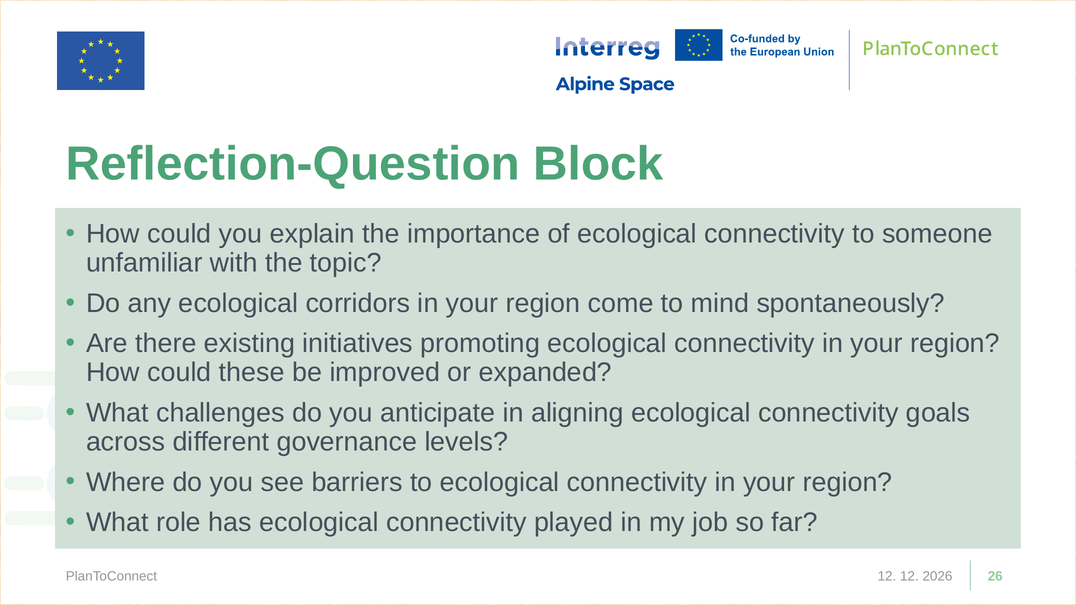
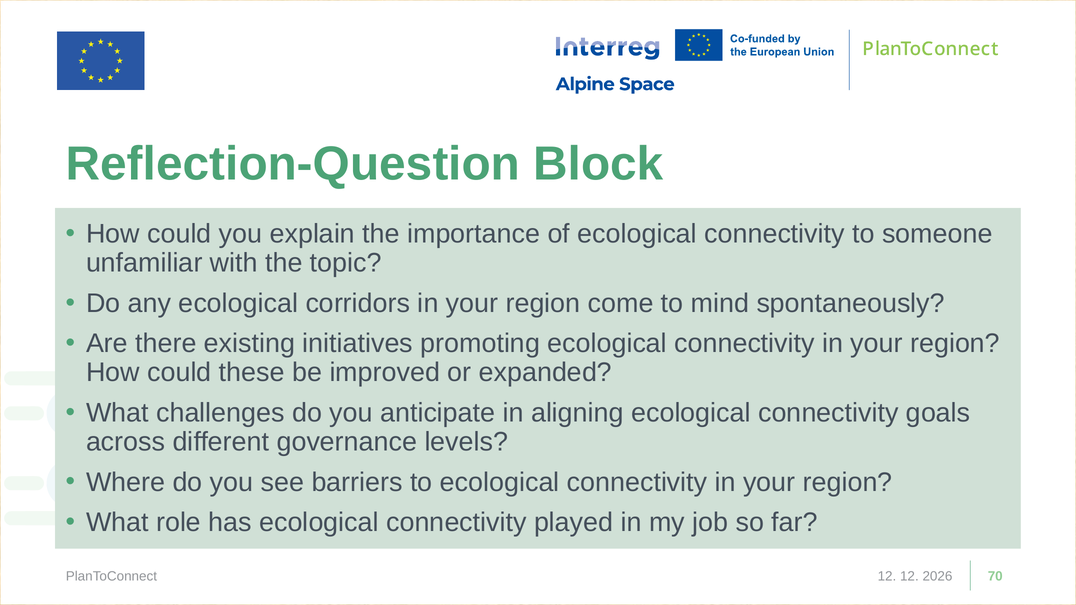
26: 26 -> 70
